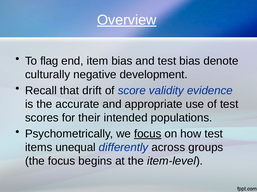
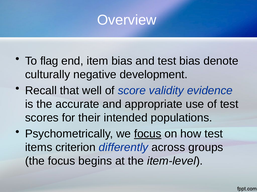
Overview underline: present -> none
drift: drift -> well
unequal: unequal -> criterion
